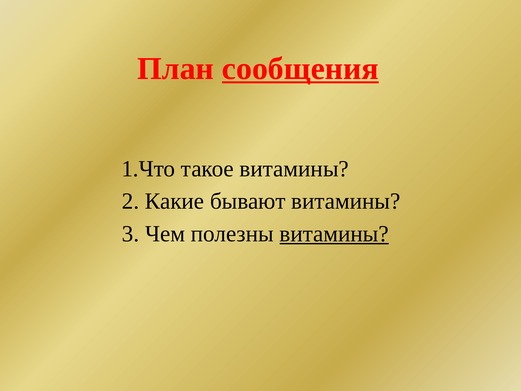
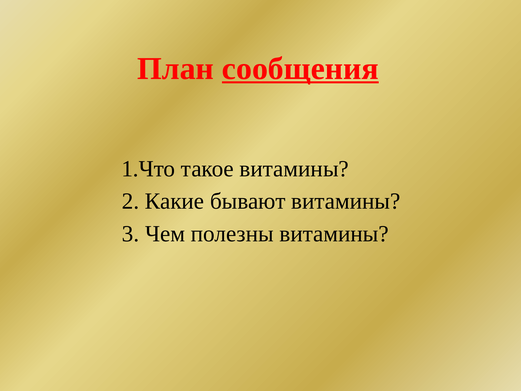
витамины at (334, 234) underline: present -> none
